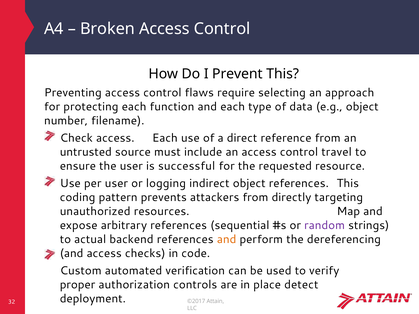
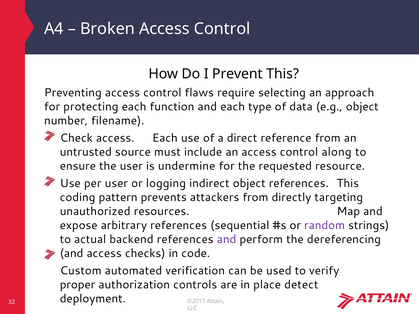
travel: travel -> along
successful: successful -> undermine
and at (227, 239) colour: orange -> purple
